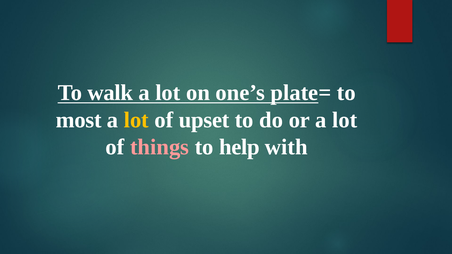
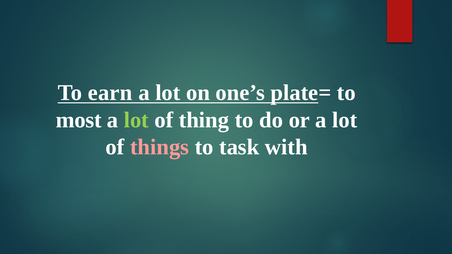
walk: walk -> earn
lot at (136, 120) colour: yellow -> light green
upset: upset -> thing
help: help -> task
